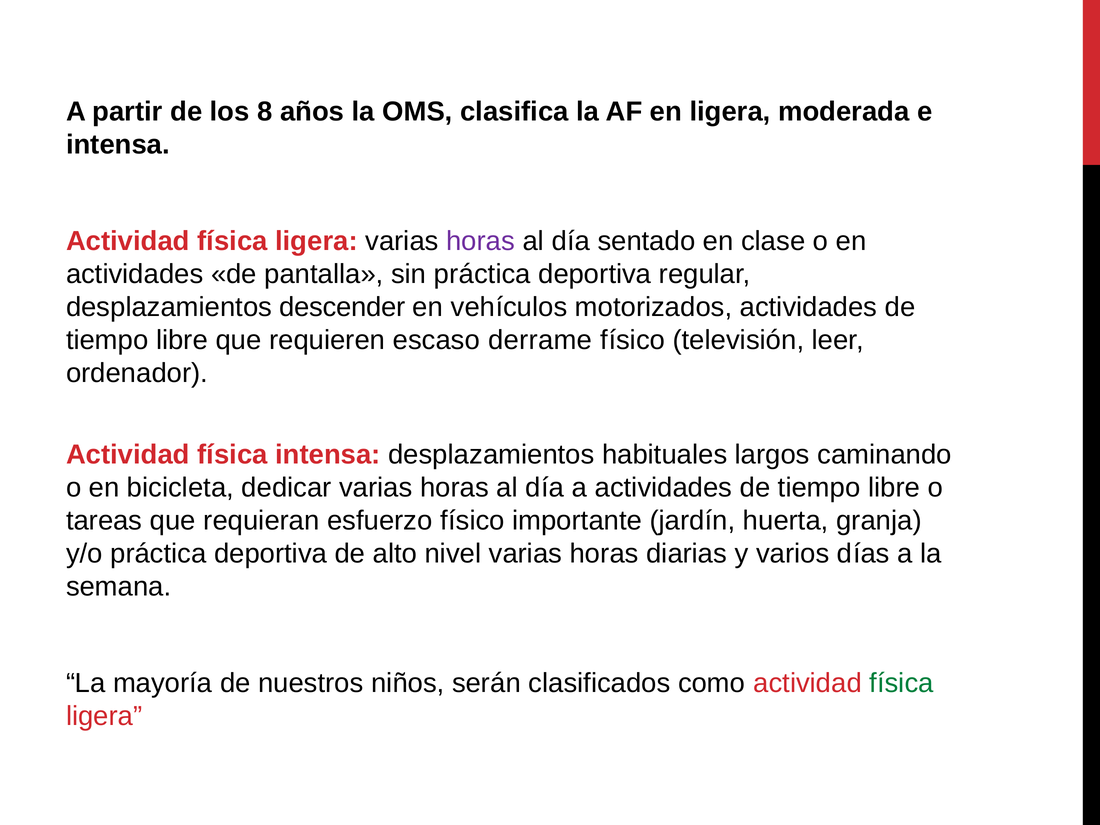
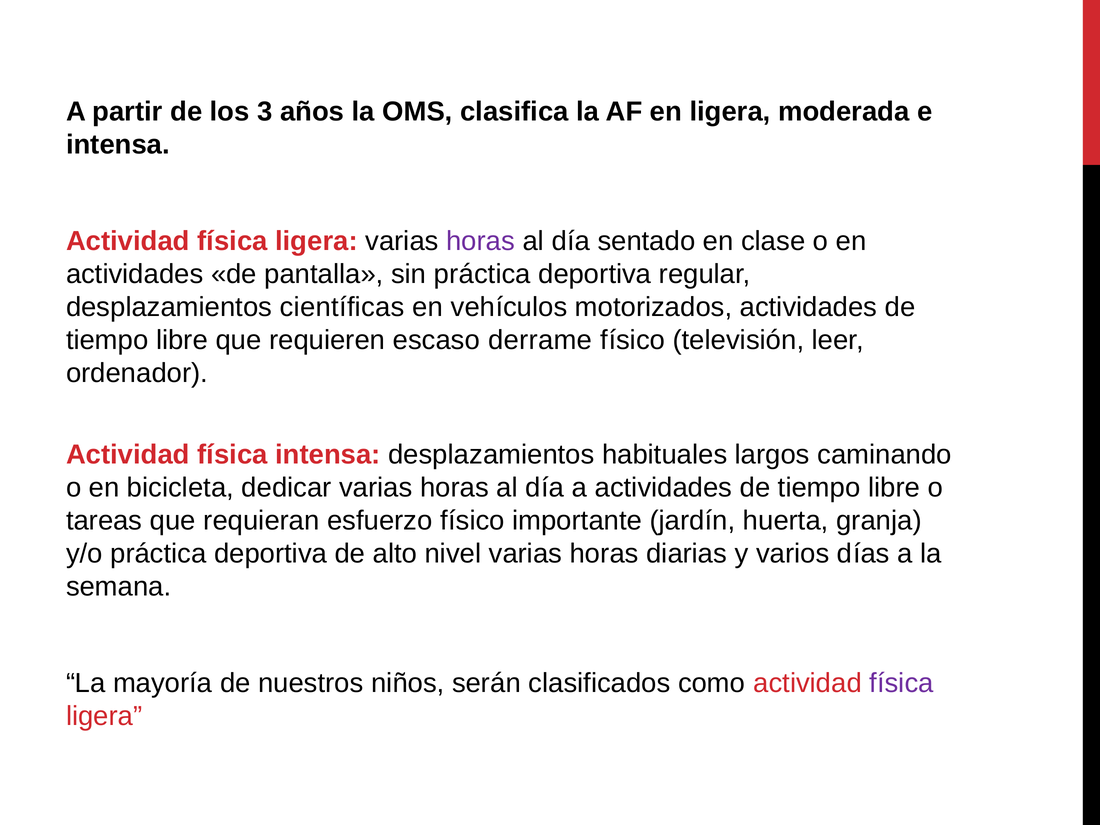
8: 8 -> 3
descender: descender -> científicas
física at (901, 683) colour: green -> purple
